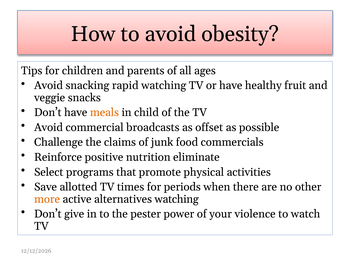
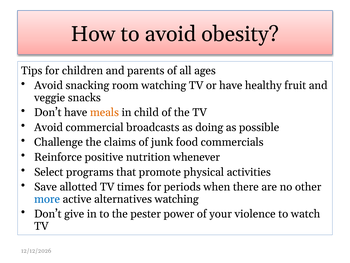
rapid: rapid -> room
offset: offset -> doing
eliminate: eliminate -> whenever
more colour: orange -> blue
